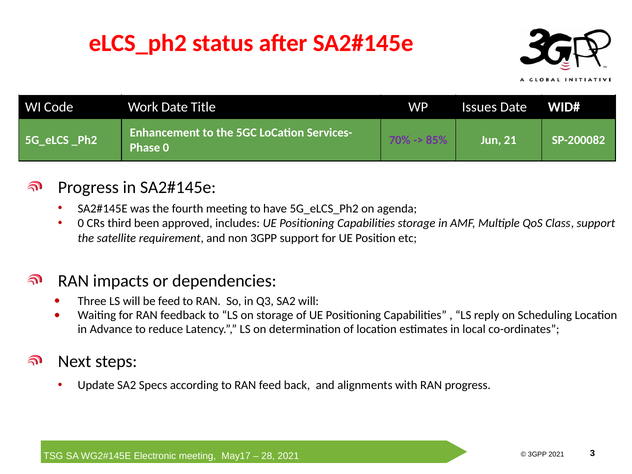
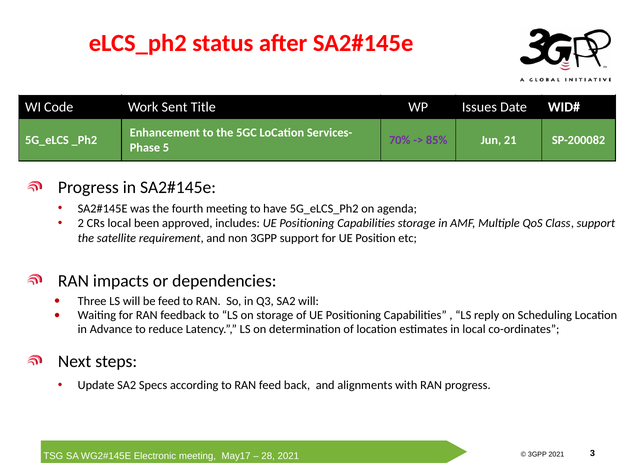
Work Date: Date -> Sent
0 at (166, 147): 0 -> 5
0 at (81, 223): 0 -> 2
CRs third: third -> local
